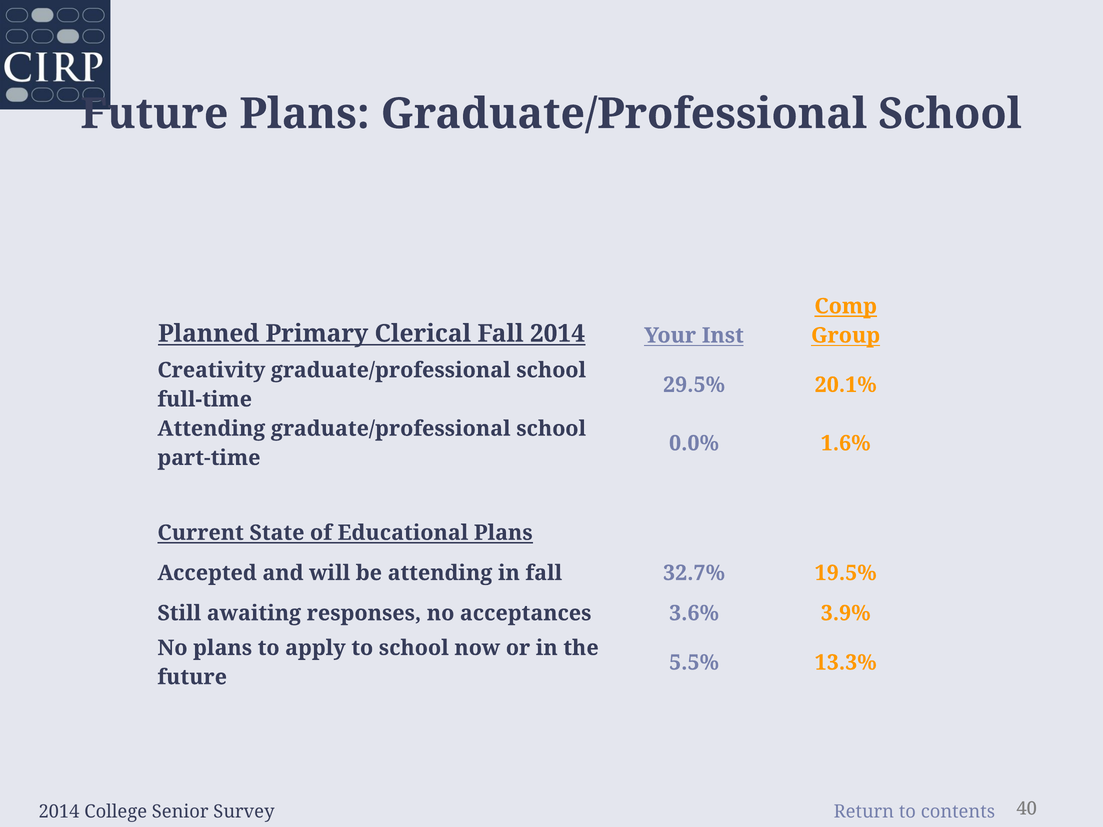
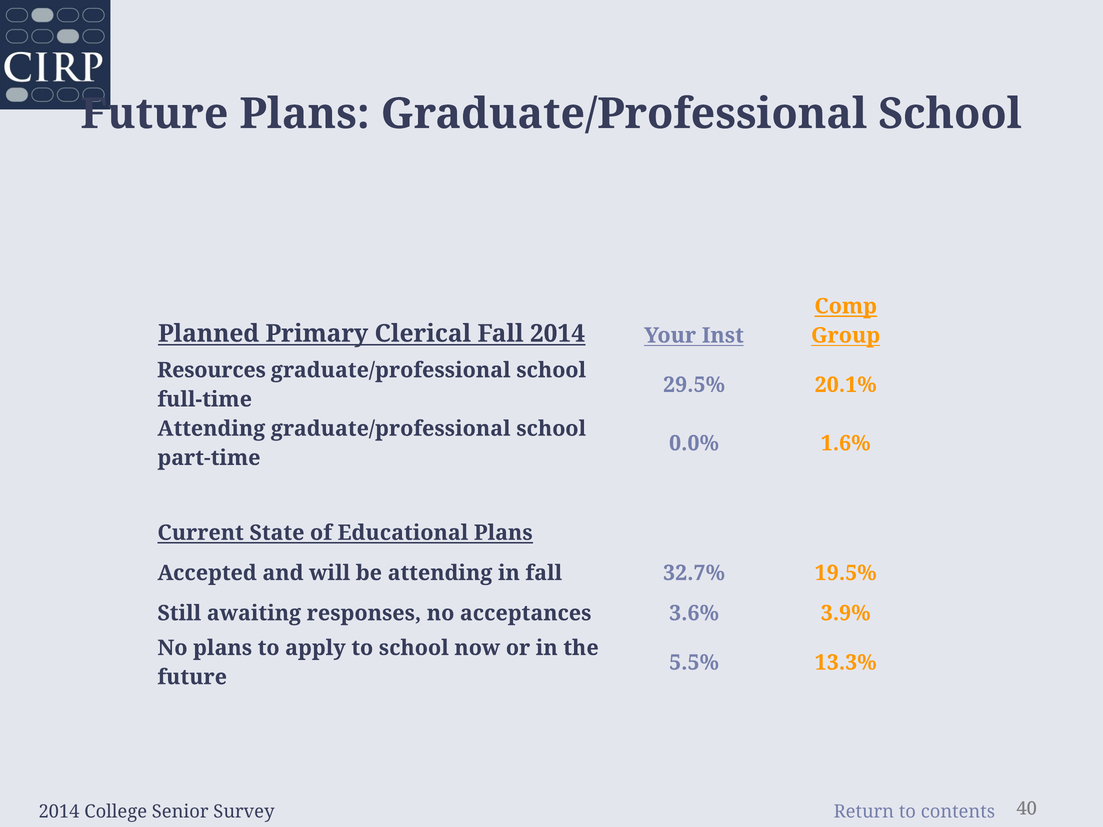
Creativity: Creativity -> Resources
